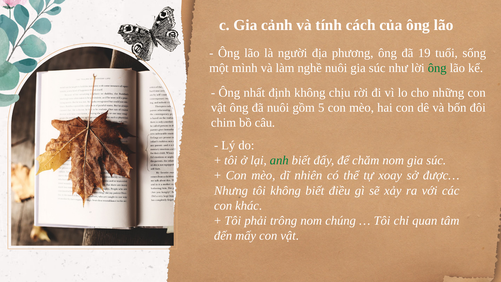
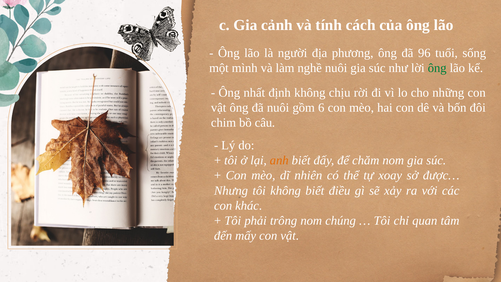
19: 19 -> 96
5: 5 -> 6
anh colour: green -> orange
